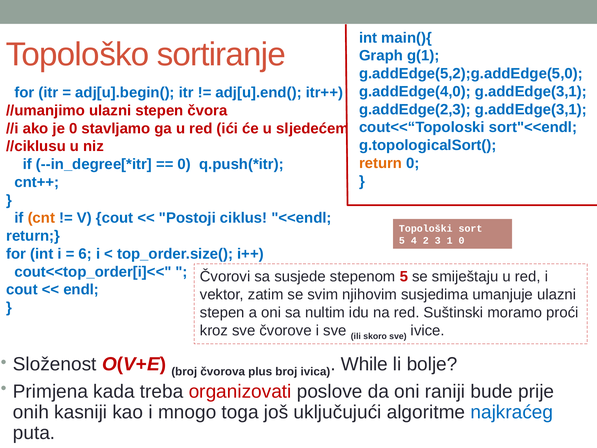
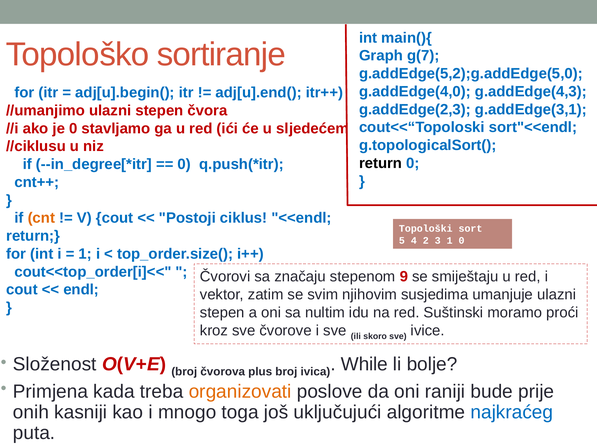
g(1: g(1 -> g(7
g.addEdge(4,0 g.addEdge(3,1: g.addEdge(3,1 -> g.addEdge(4,3
return at (381, 163) colour: orange -> black
6 at (85, 254): 6 -> 1
susjede: susjede -> značaju
stepenom 5: 5 -> 9
organizovati colour: red -> orange
